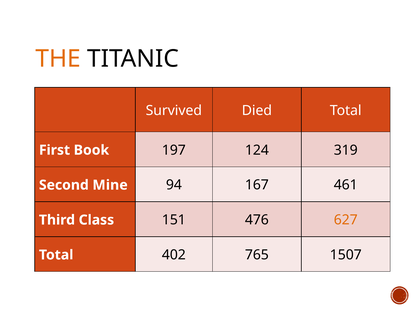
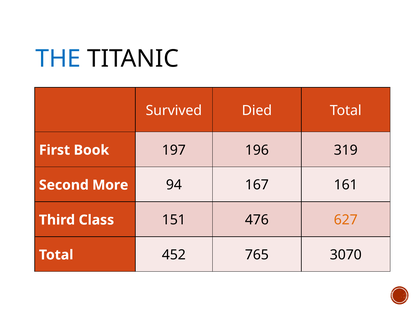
THE colour: orange -> blue
124: 124 -> 196
Mine: Mine -> More
461: 461 -> 161
402: 402 -> 452
1507: 1507 -> 3070
